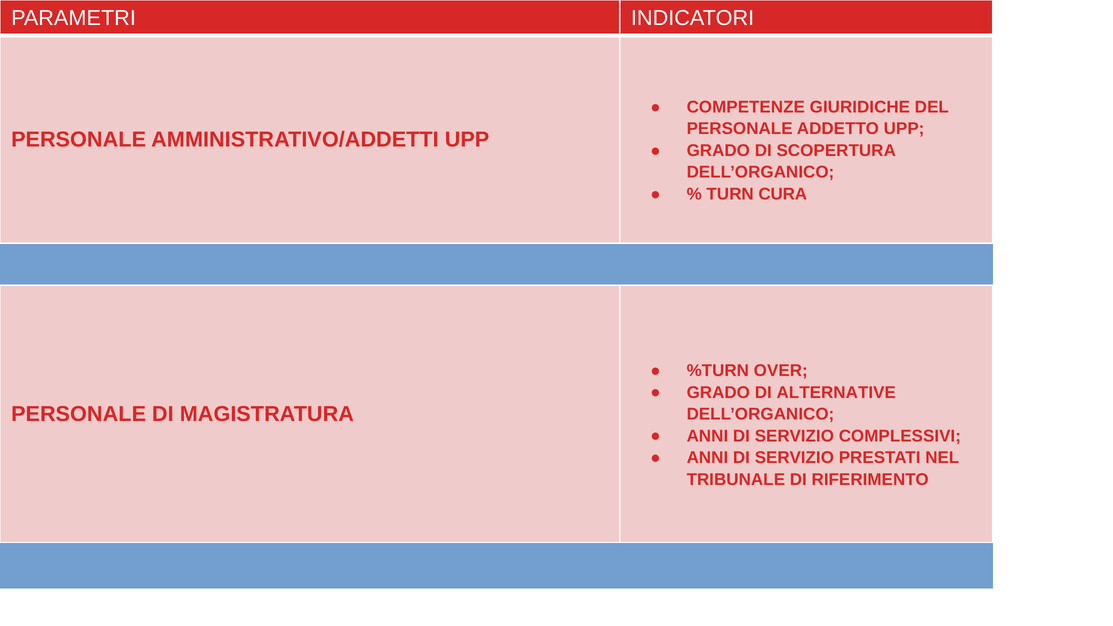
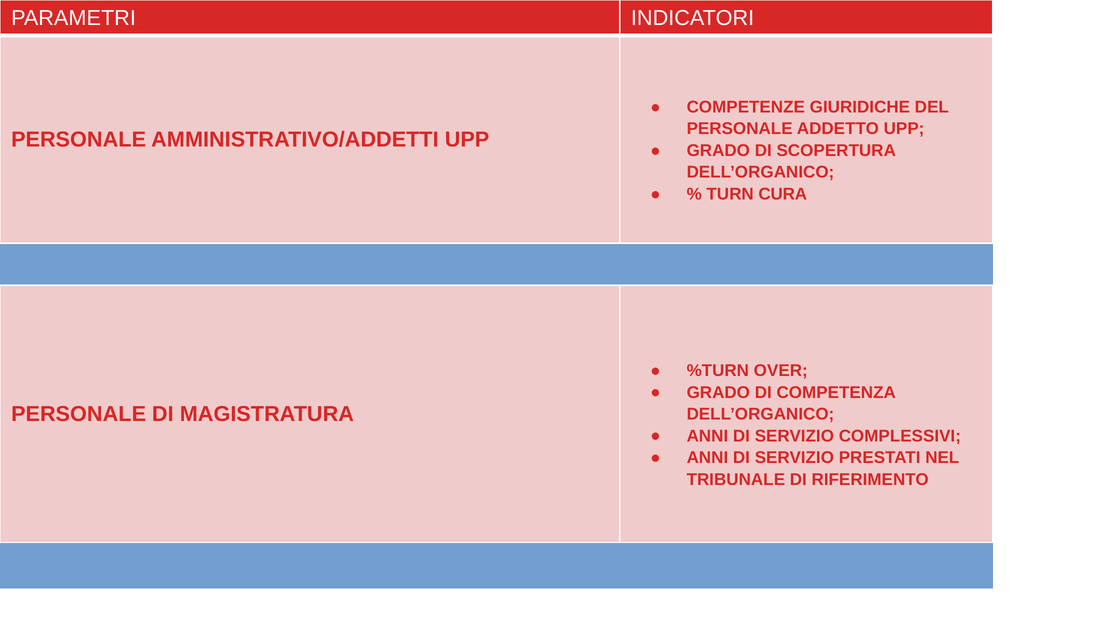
ALTERNATIVE: ALTERNATIVE -> COMPETENZA
